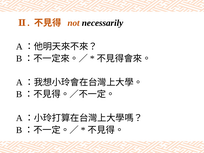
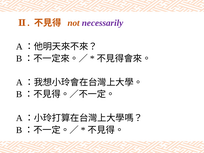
necessarily colour: black -> purple
